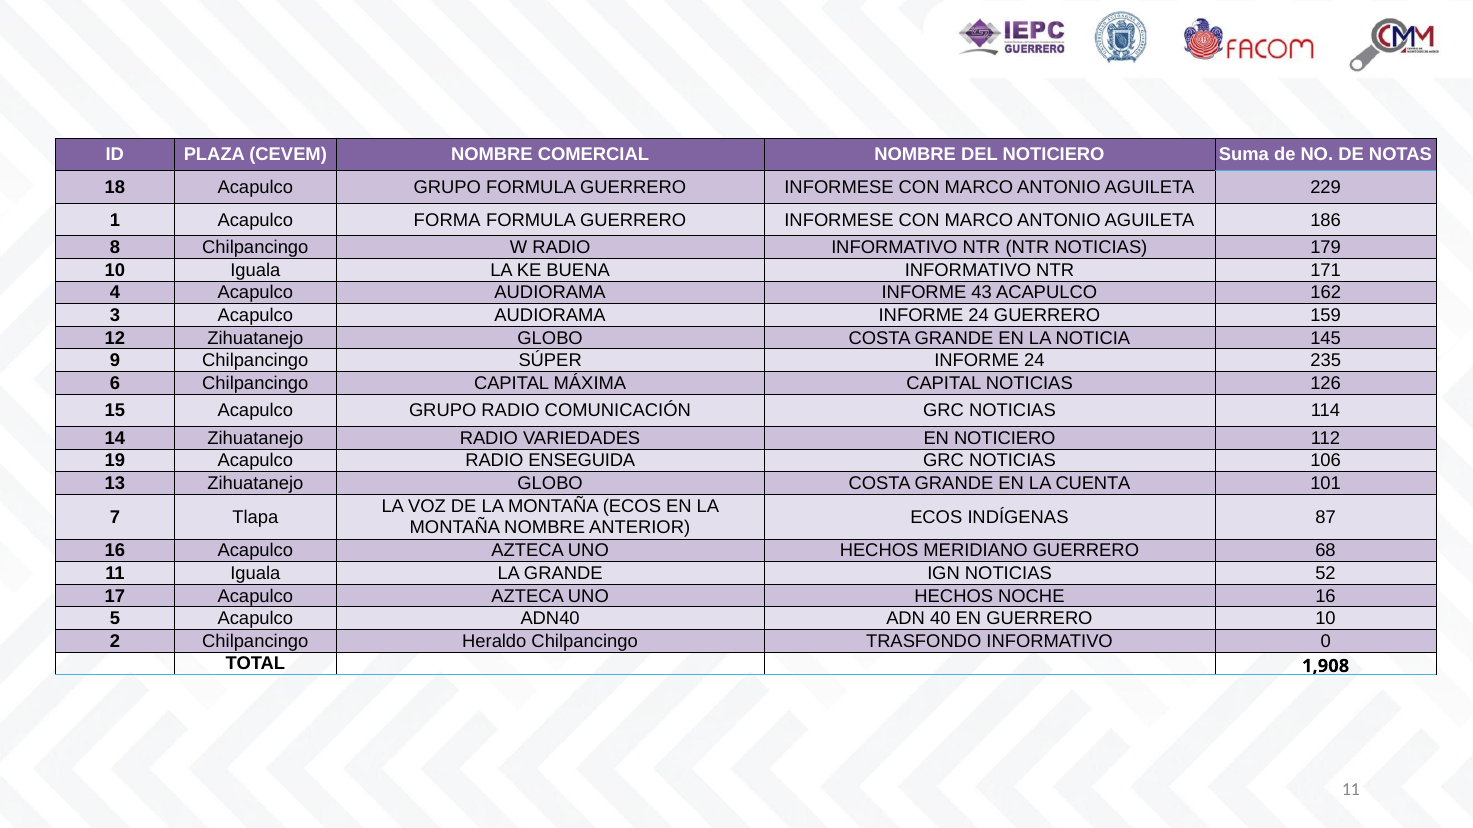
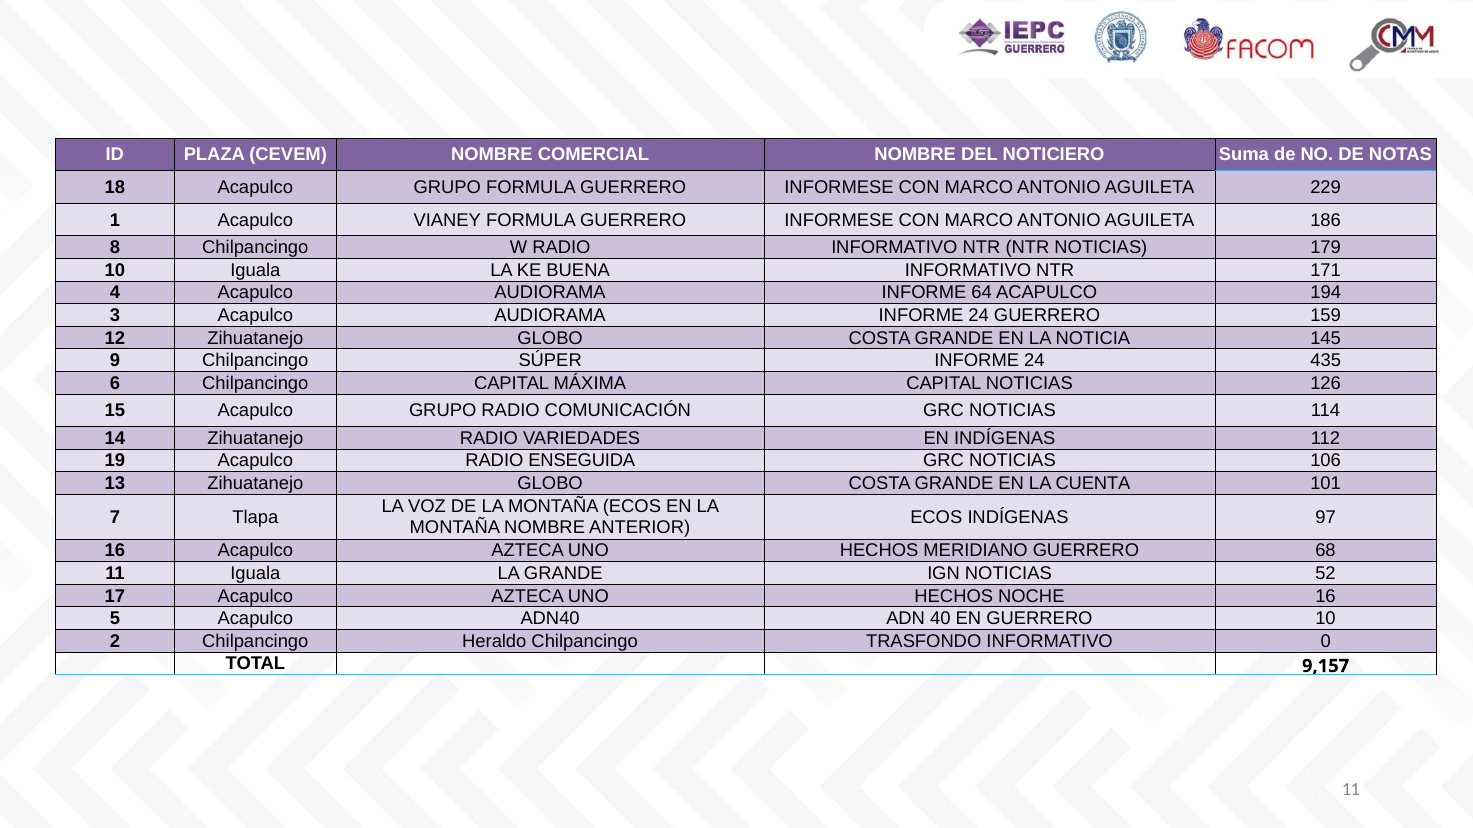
FORMA: FORMA -> VIANEY
43: 43 -> 64
162: 162 -> 194
235: 235 -> 435
EN NOTICIERO: NOTICIERO -> INDÍGENAS
87: 87 -> 97
1,908: 1,908 -> 9,157
